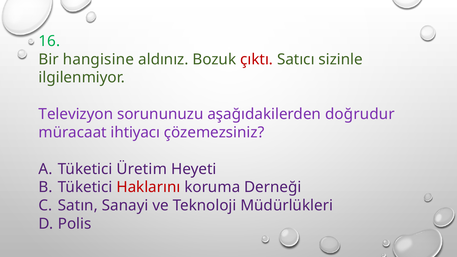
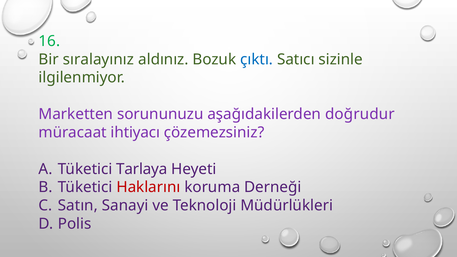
hangisine: hangisine -> sıralayınız
çıktı colour: red -> blue
Televizyon: Televizyon -> Marketten
Üretim: Üretim -> Tarlaya
